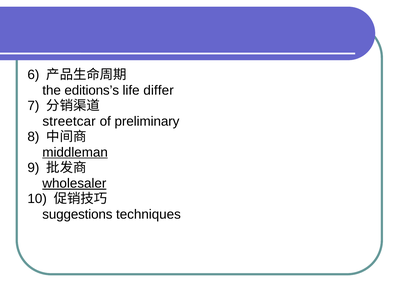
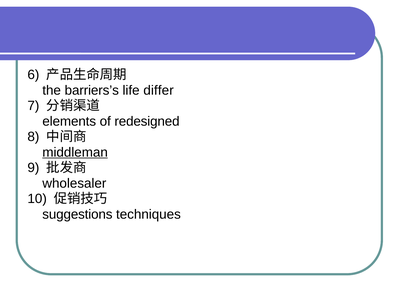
editions’s: editions’s -> barriers’s
streetcar: streetcar -> elements
preliminary: preliminary -> redesigned
wholesaler underline: present -> none
